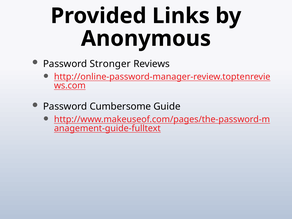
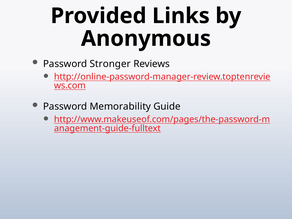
Cumbersome: Cumbersome -> Memorability
